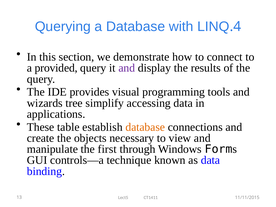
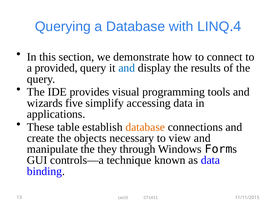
and at (127, 68) colour: purple -> blue
tree: tree -> five
first: first -> they
